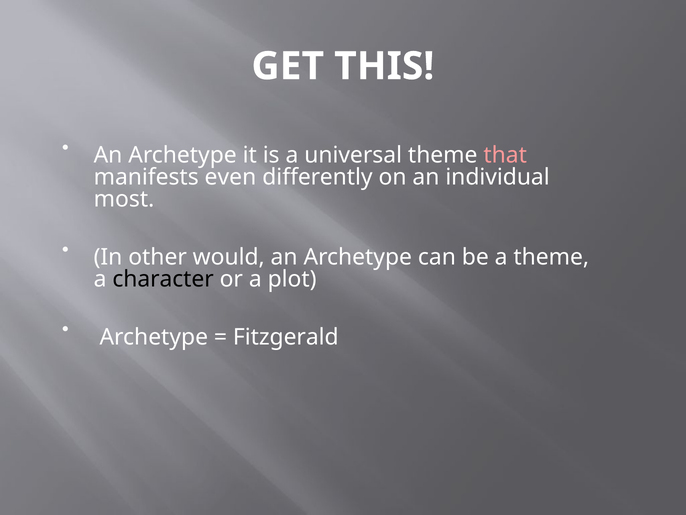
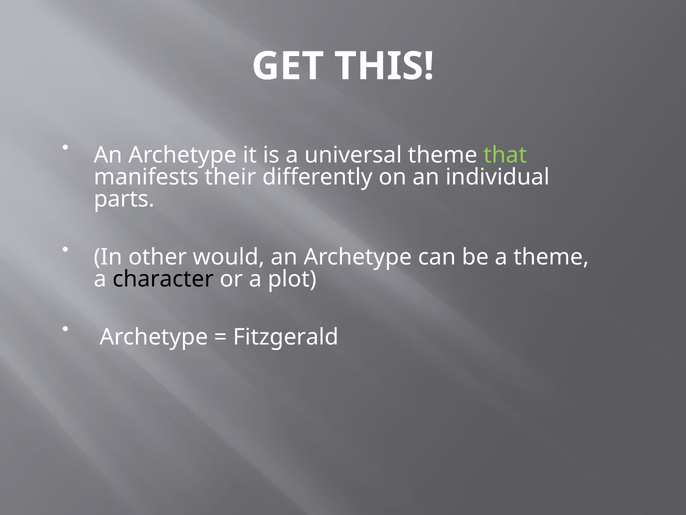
that colour: pink -> light green
even: even -> their
most: most -> parts
